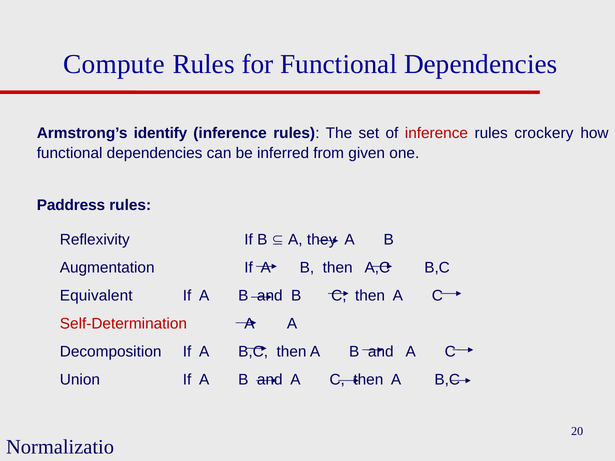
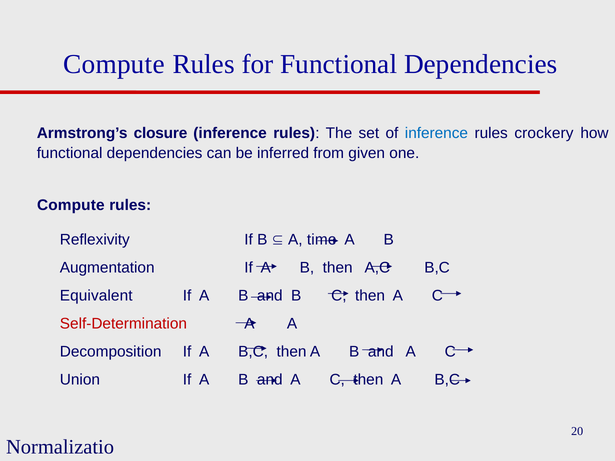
identify: identify -> closure
inference at (436, 133) colour: red -> blue
Paddress at (71, 205): Paddress -> Compute
they: they -> time
